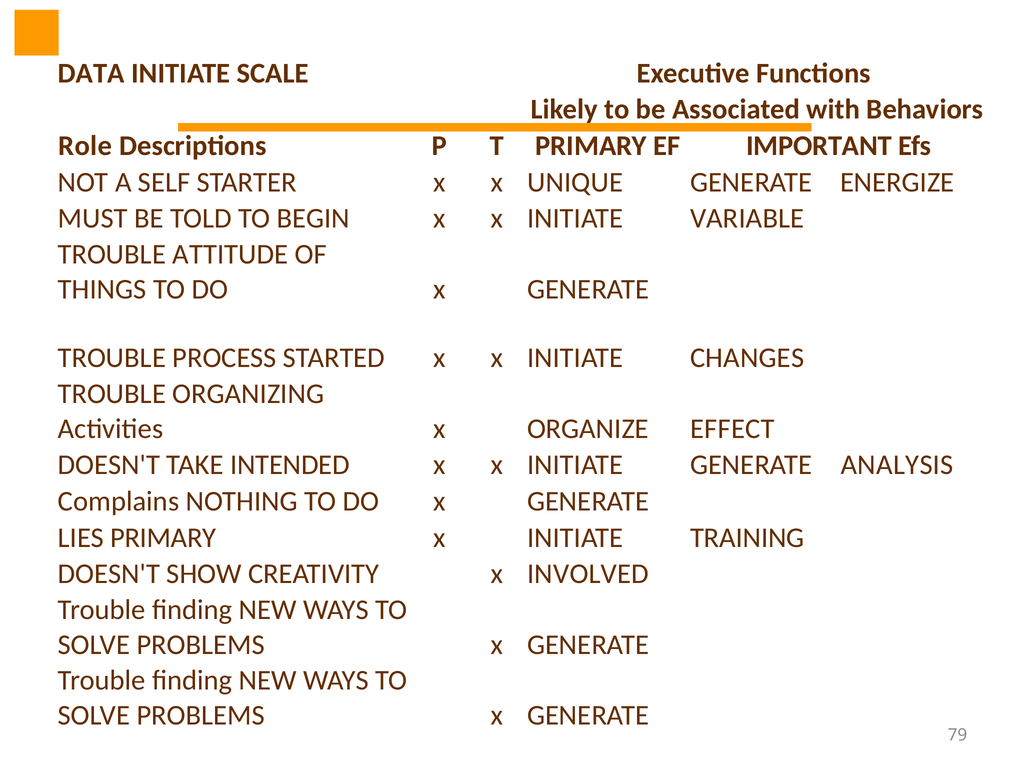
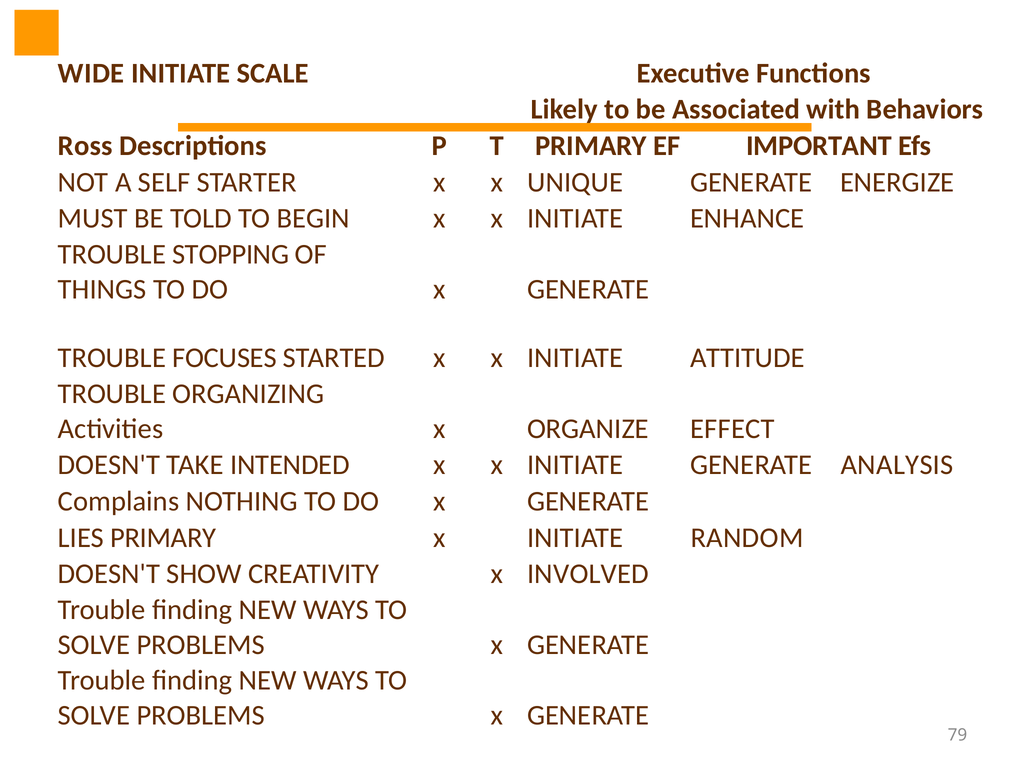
DATA: DATA -> WIDE
Role: Role -> Ross
VARIABLE: VARIABLE -> ENHANCE
ATTITUDE: ATTITUDE -> STOPPING
PROCESS: PROCESS -> FOCUSES
CHANGES: CHANGES -> ATTITUDE
TRAINING: TRAINING -> RANDOM
